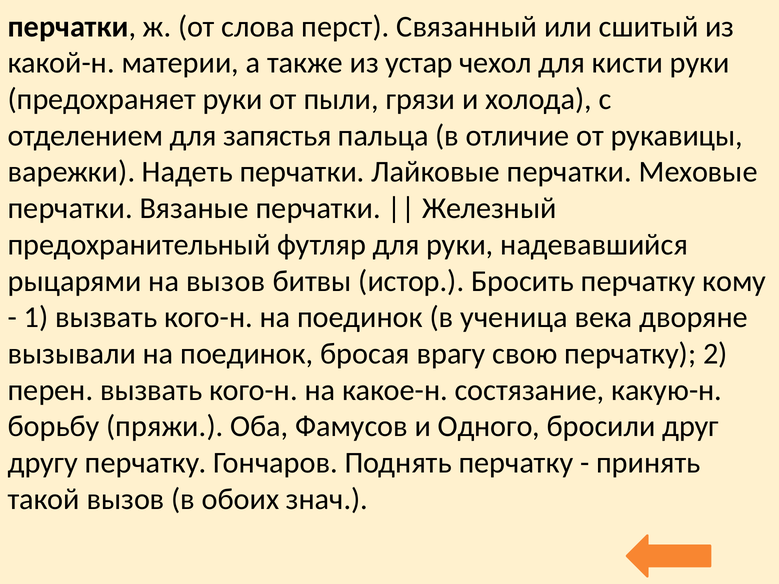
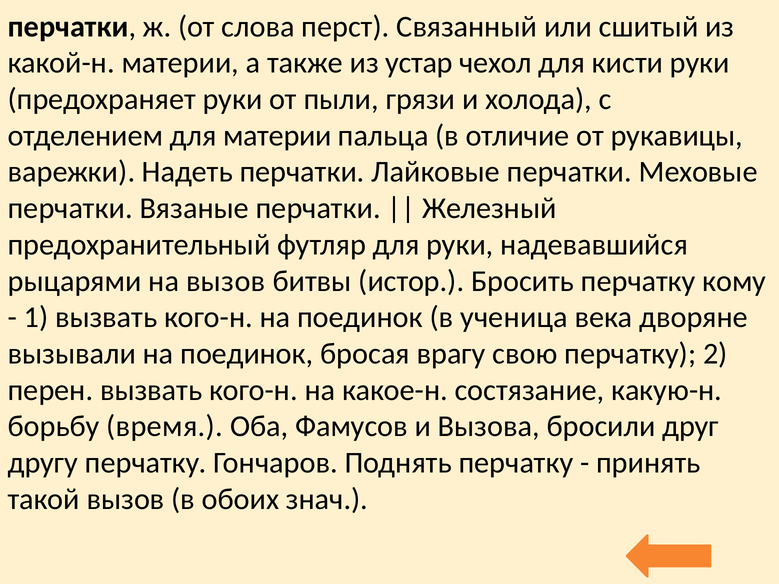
для запястья: запястья -> материи
пряжи: пряжи -> время
Одного: Одного -> Вызова
